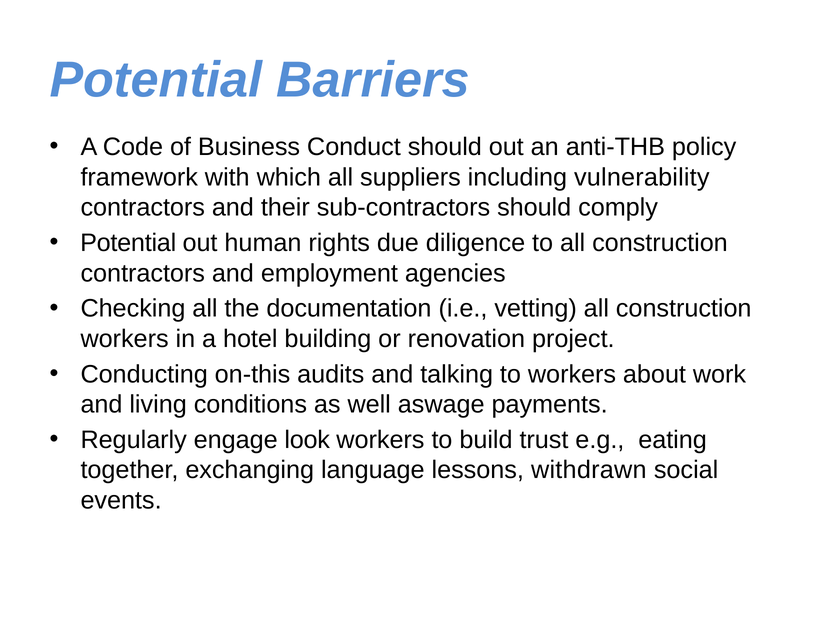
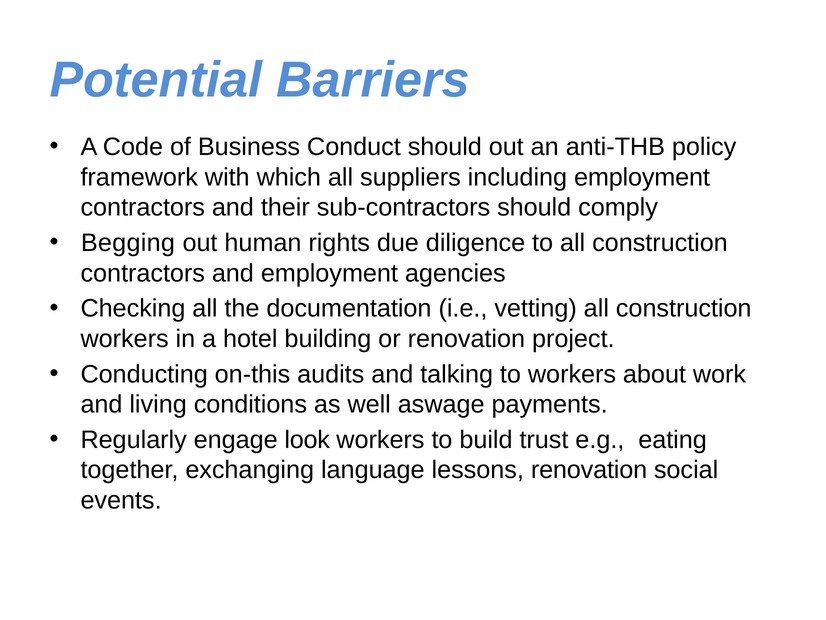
including vulnerability: vulnerability -> employment
Potential at (128, 243): Potential -> Begging
lessons withdrawn: withdrawn -> renovation
